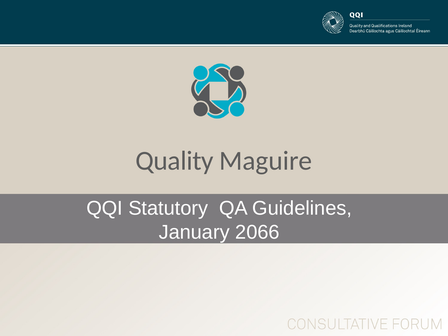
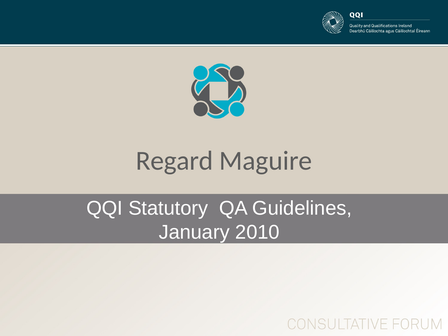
Quality: Quality -> Regard
2066: 2066 -> 2010
